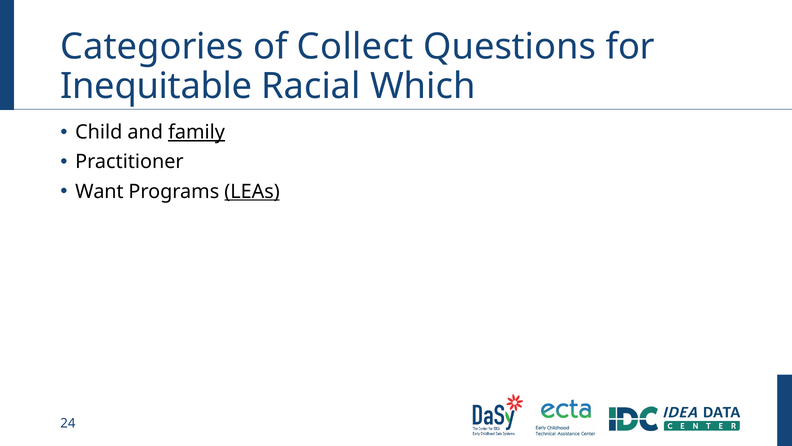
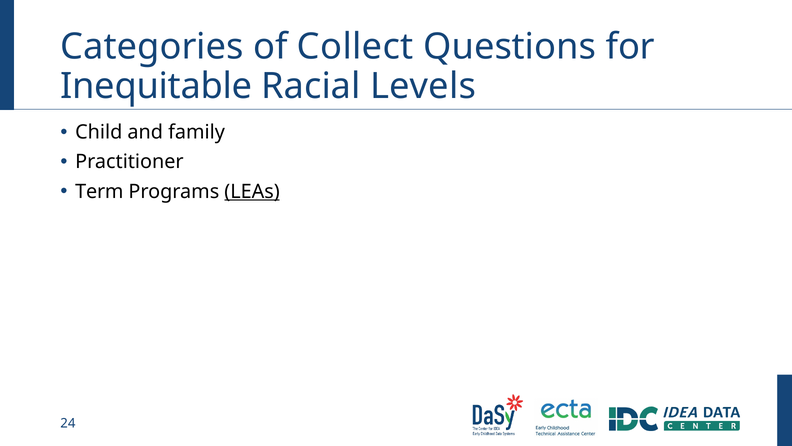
Which: Which -> Levels
family underline: present -> none
Want: Want -> Term
